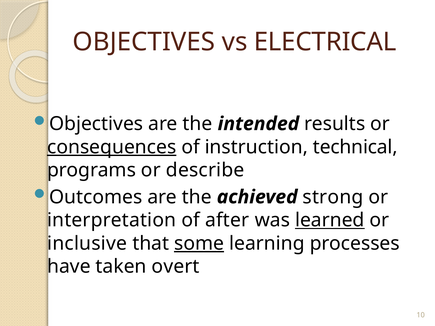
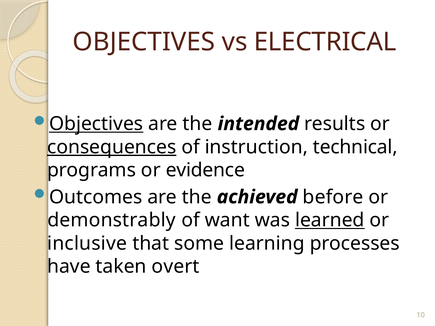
Objectives at (96, 124) underline: none -> present
describe: describe -> evidence
strong: strong -> before
interpretation: interpretation -> demonstrably
after: after -> want
some underline: present -> none
